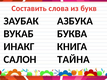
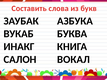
ТАЙНА: ТАЙНА -> ВОКАЛ
